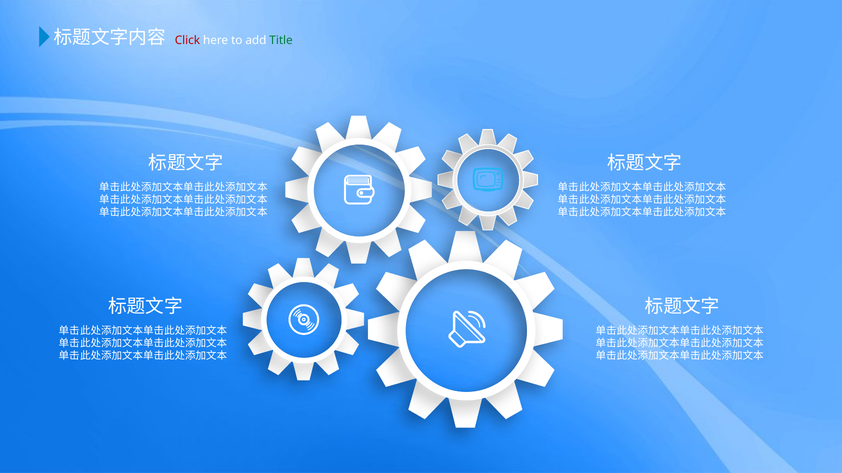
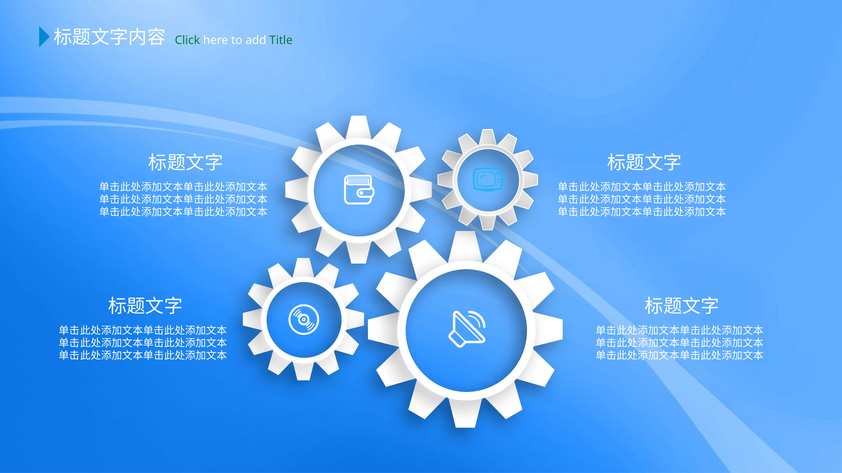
Click colour: red -> green
